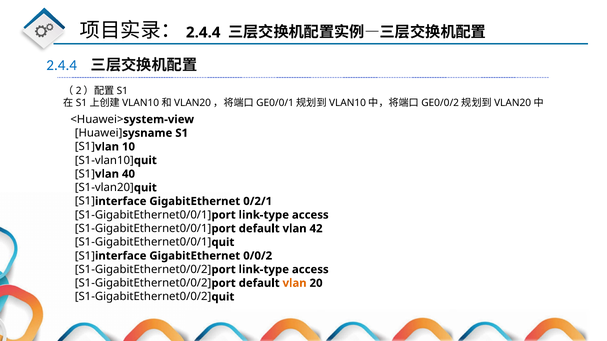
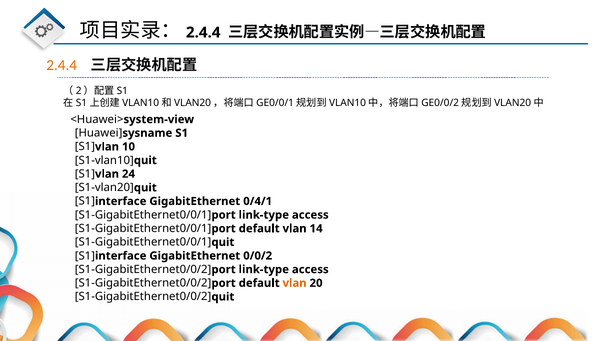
2.4.4 at (62, 65) colour: blue -> orange
40: 40 -> 24
0/2/1: 0/2/1 -> 0/4/1
42: 42 -> 14
